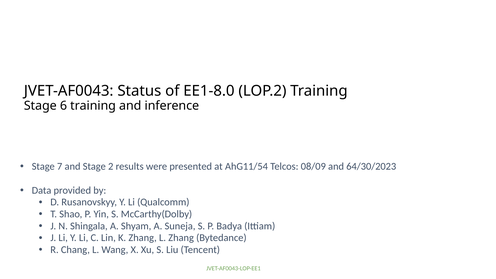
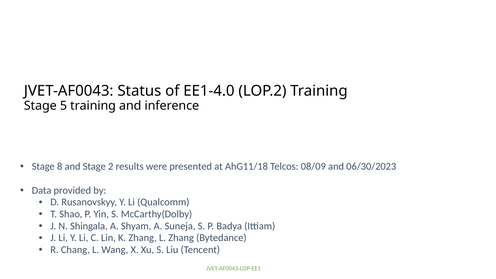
EE1-8.0: EE1-8.0 -> EE1-4.0
6: 6 -> 5
7: 7 -> 8
AhG11/54: AhG11/54 -> AhG11/18
64/30/2023: 64/30/2023 -> 06/30/2023
